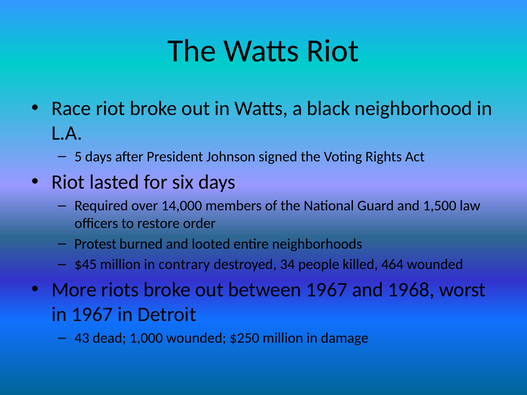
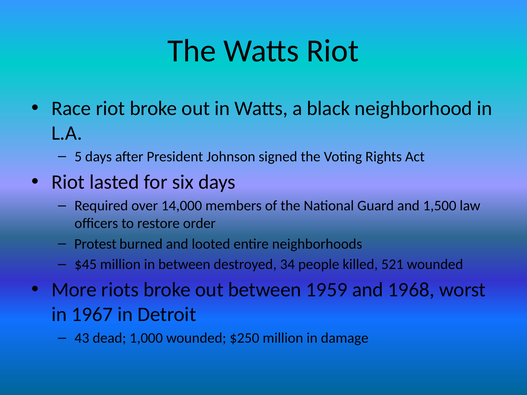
in contrary: contrary -> between
464: 464 -> 521
between 1967: 1967 -> 1959
